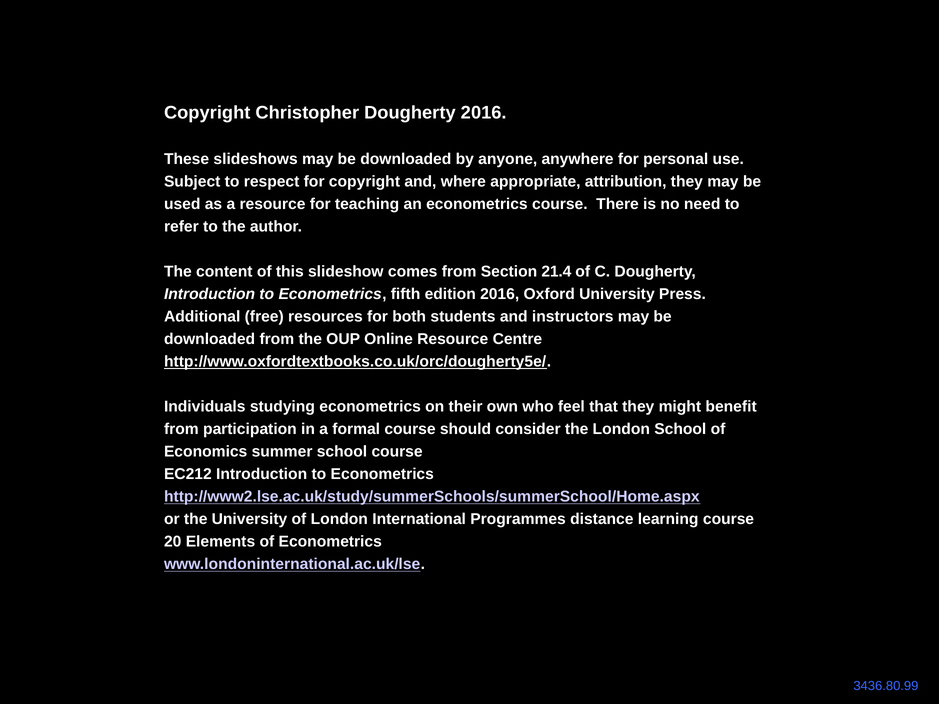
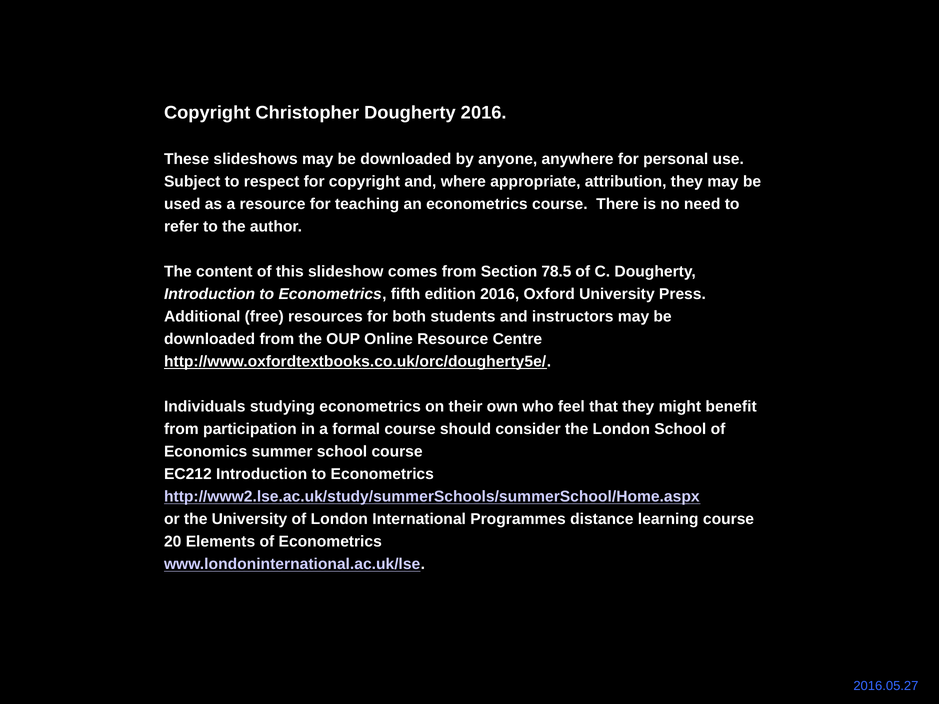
21.4: 21.4 -> 78.5
3436.80.99: 3436.80.99 -> 2016.05.27
